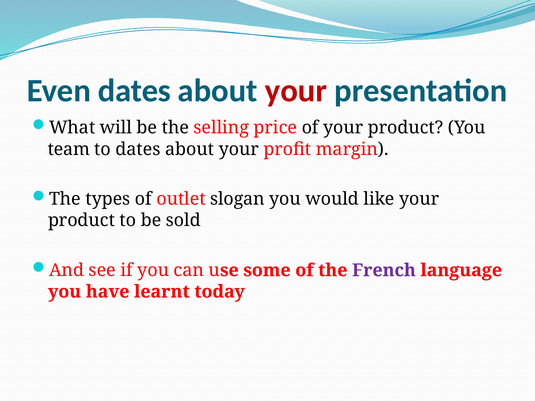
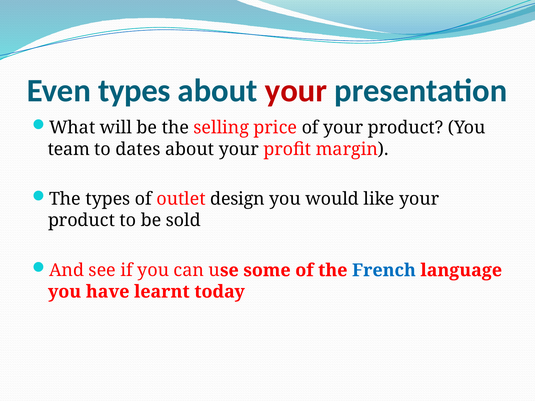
Even dates: dates -> types
slogan: slogan -> design
French colour: purple -> blue
